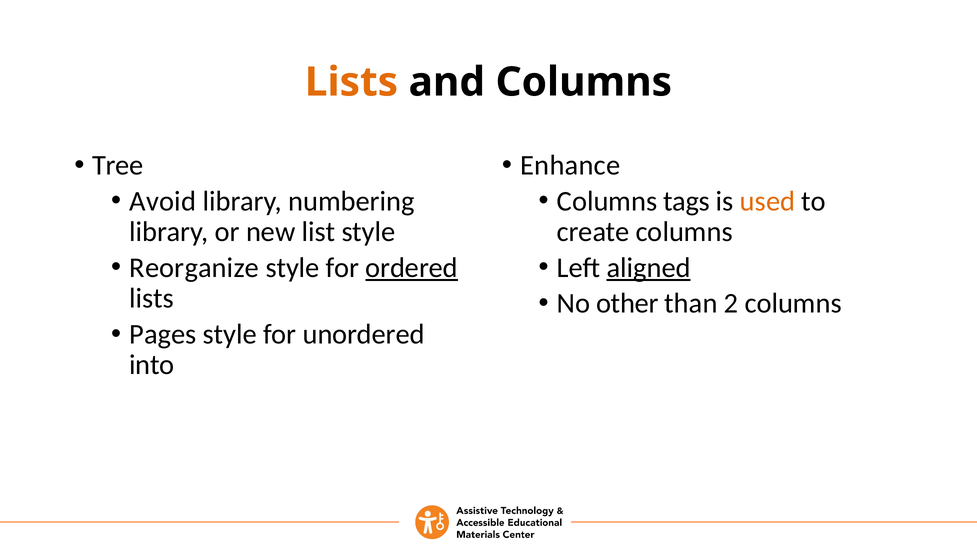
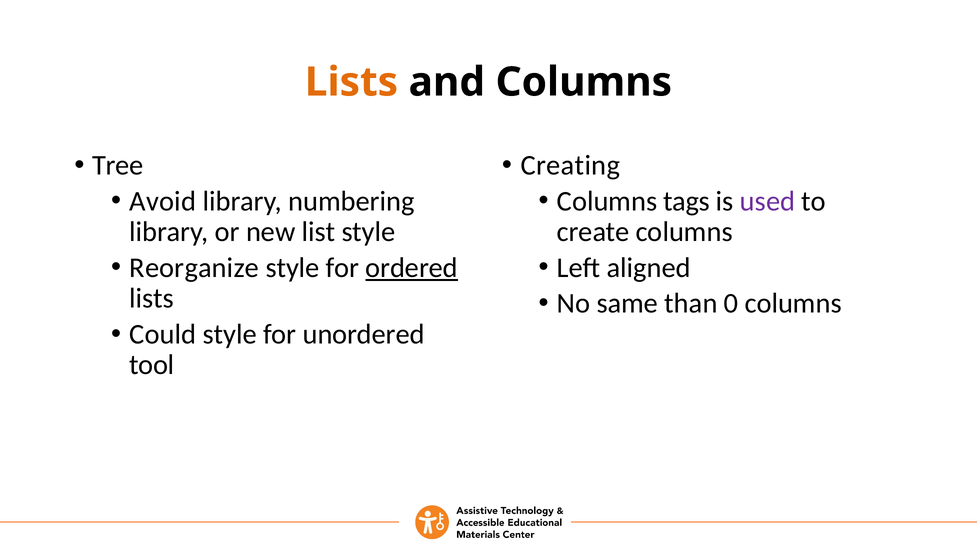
Enhance: Enhance -> Creating
used colour: orange -> purple
aligned underline: present -> none
other: other -> same
2: 2 -> 0
Pages: Pages -> Could
into: into -> tool
